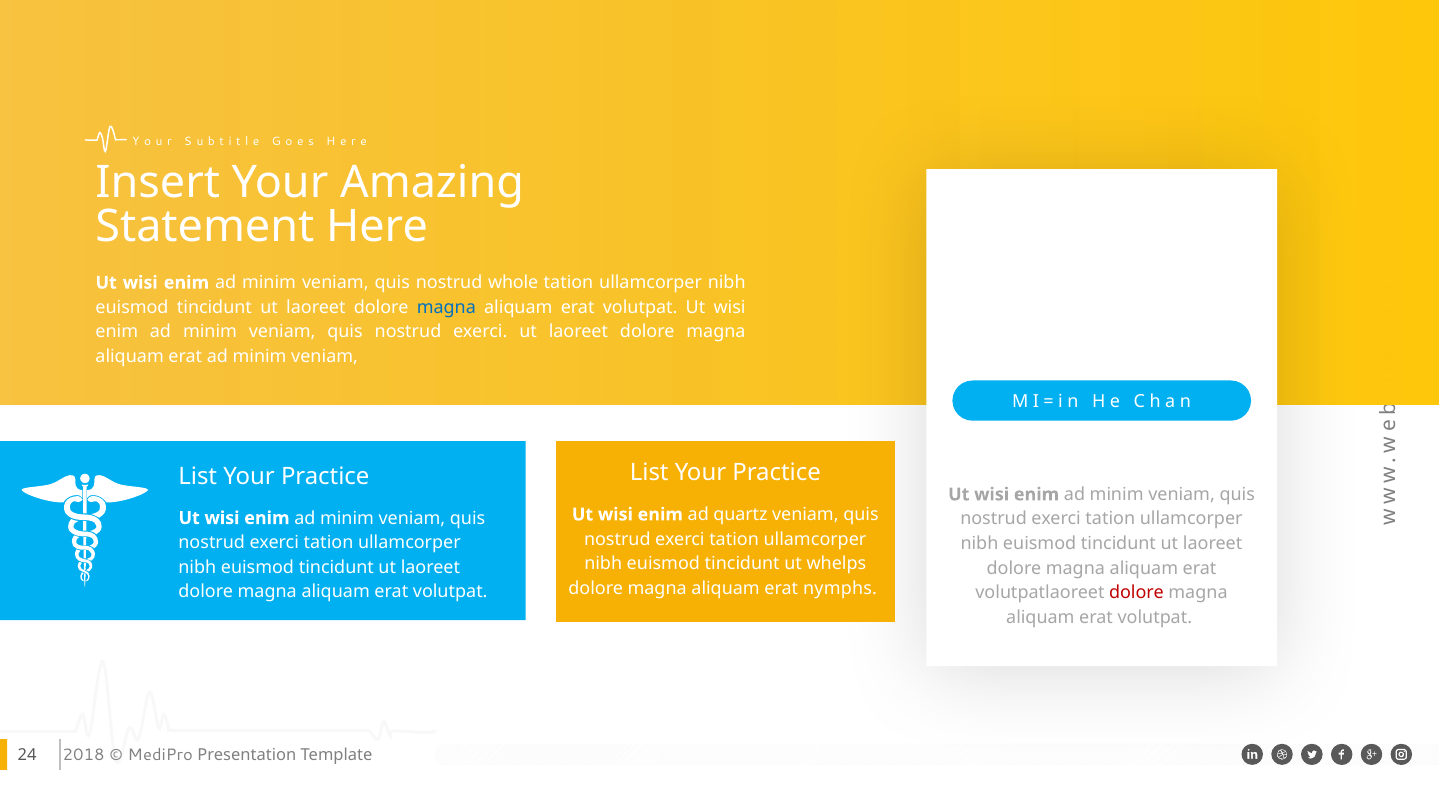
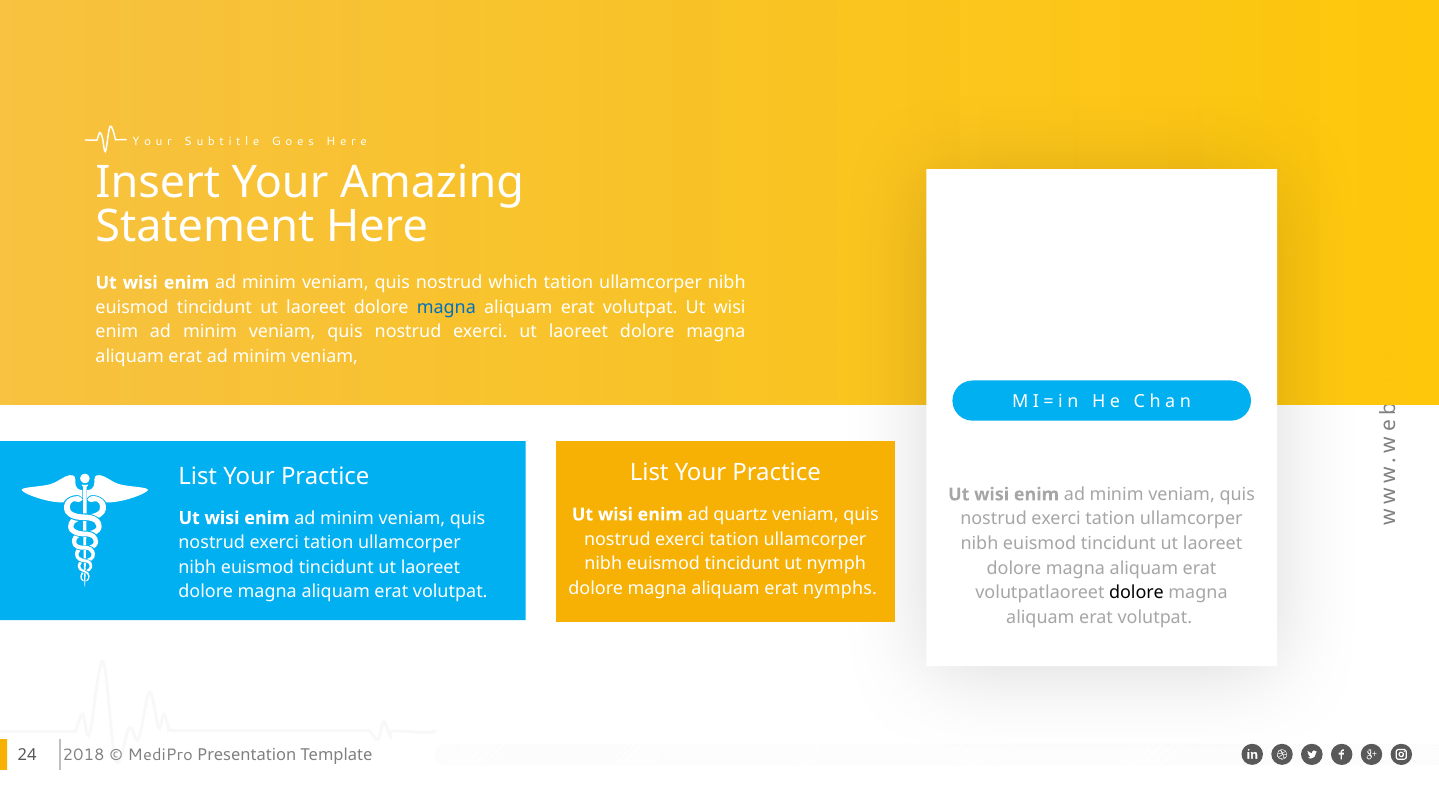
whole: whole -> which
whelps: whelps -> nymph
dolore at (1136, 593) colour: red -> black
